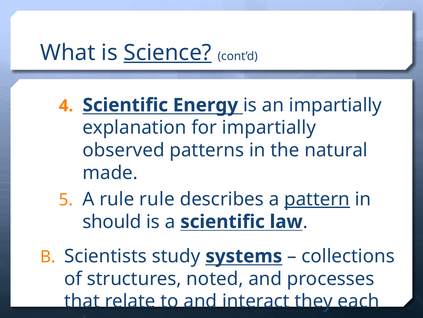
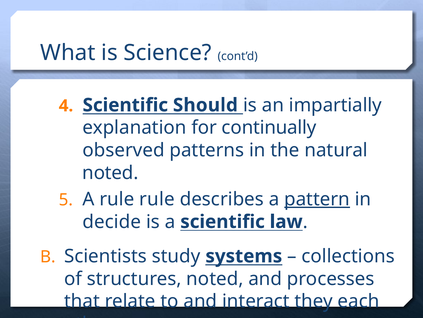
Science underline: present -> none
Energy: Energy -> Should
for impartially: impartially -> continually
made at (110, 173): made -> noted
should: should -> decide
